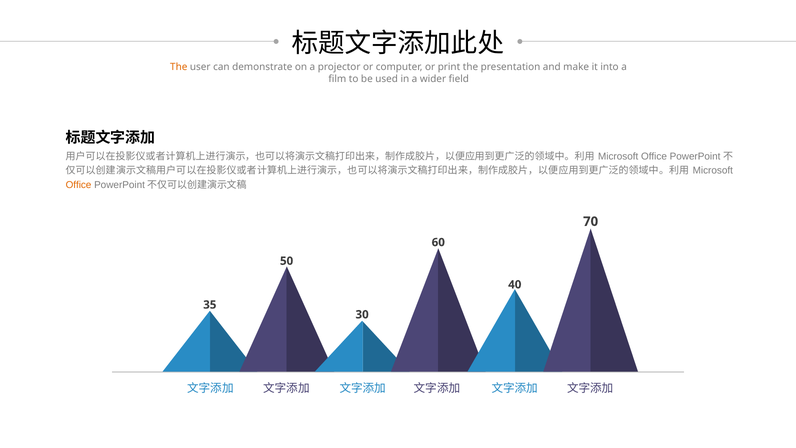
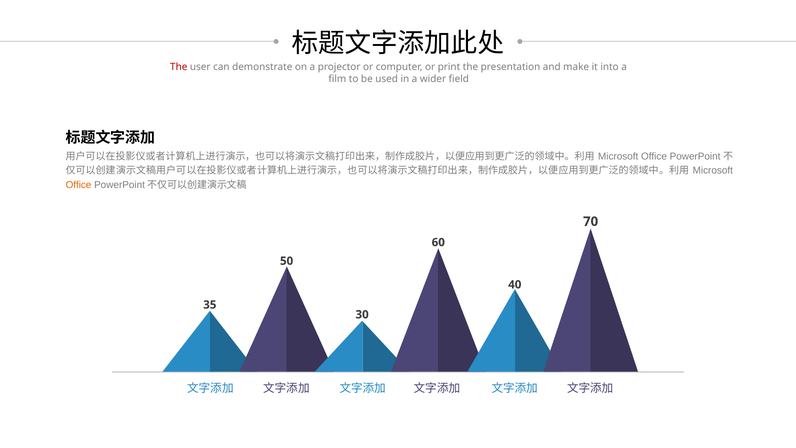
The at (179, 67) colour: orange -> red
